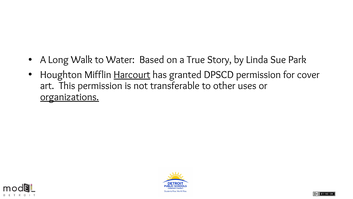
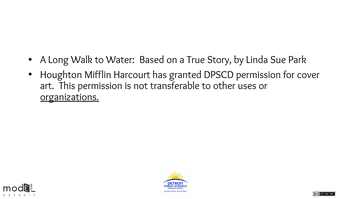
Harcourt underline: present -> none
